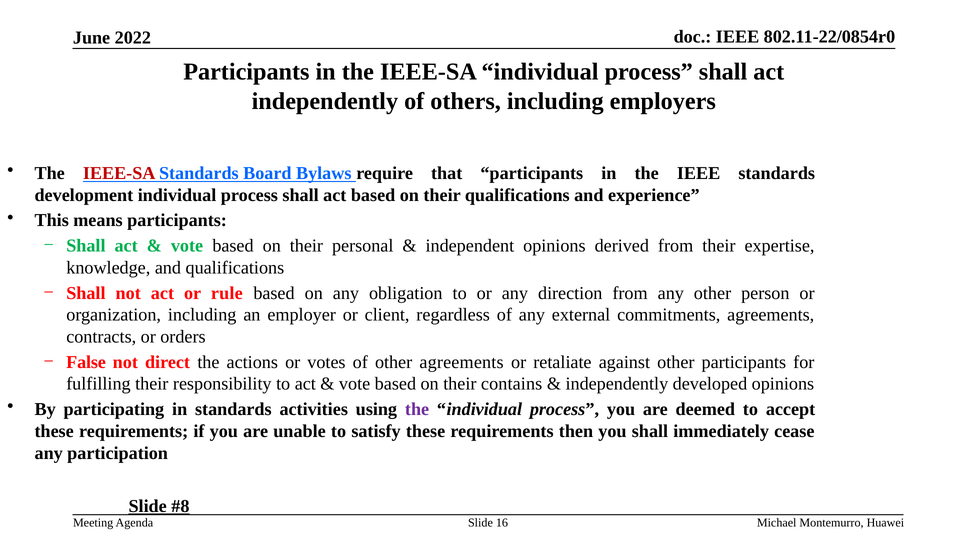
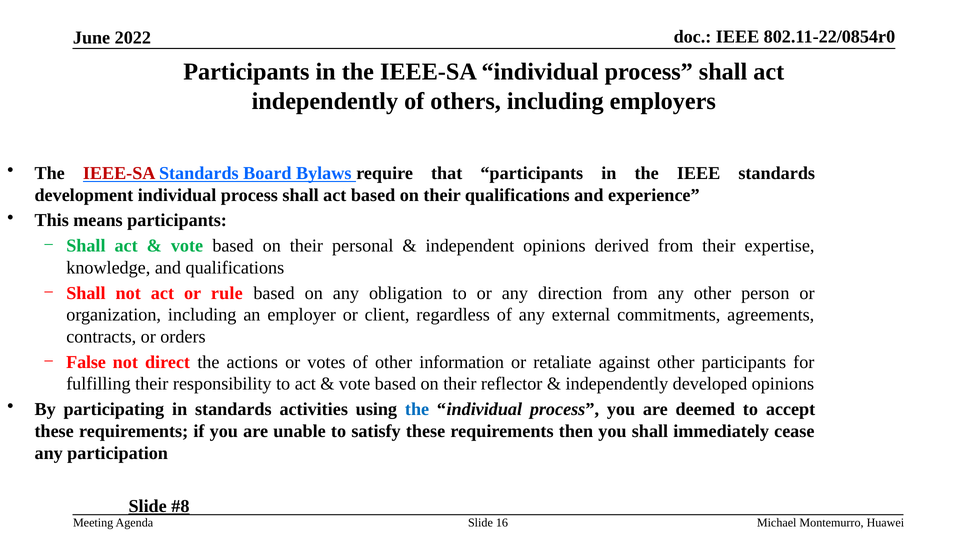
other agreements: agreements -> information
contains: contains -> reflector
the at (417, 409) colour: purple -> blue
